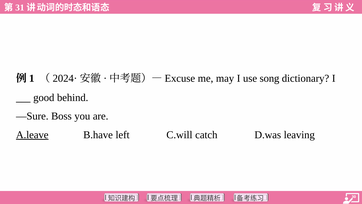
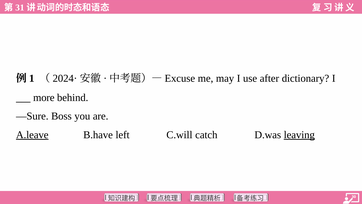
song: song -> after
good: good -> more
leaving underline: none -> present
